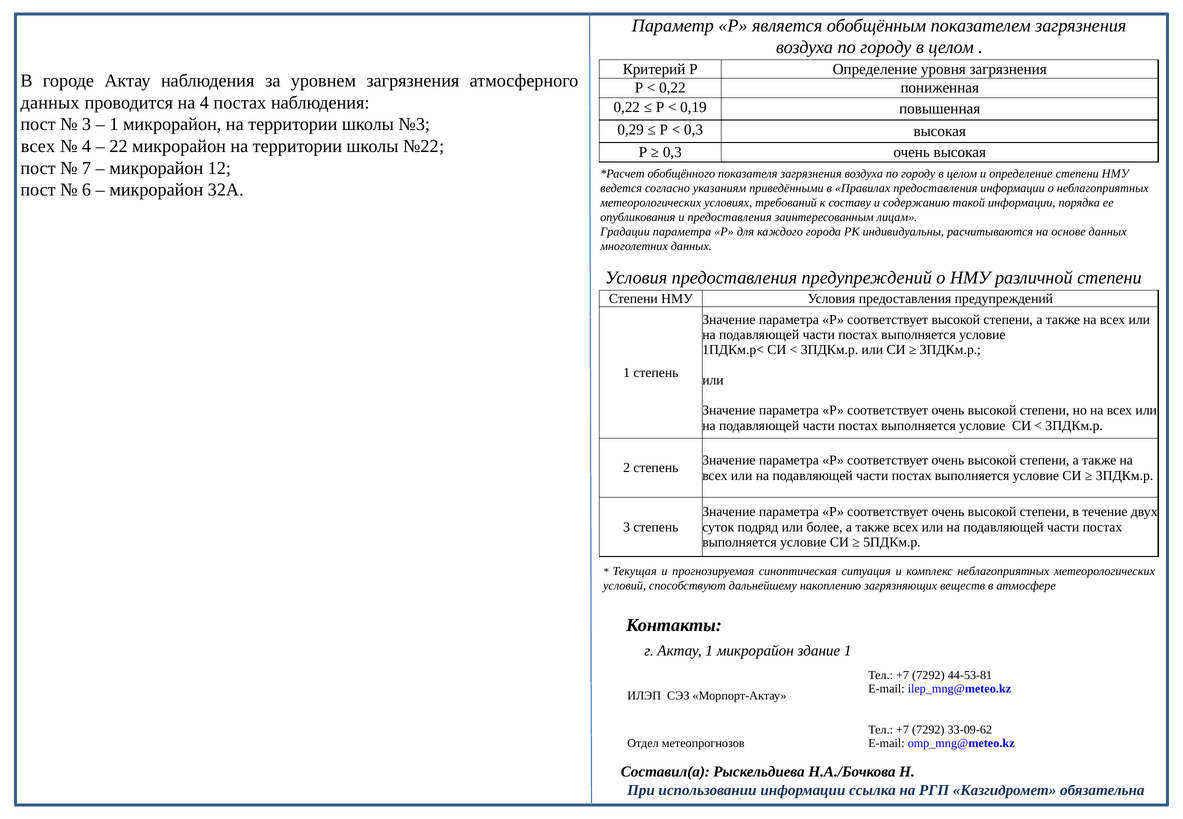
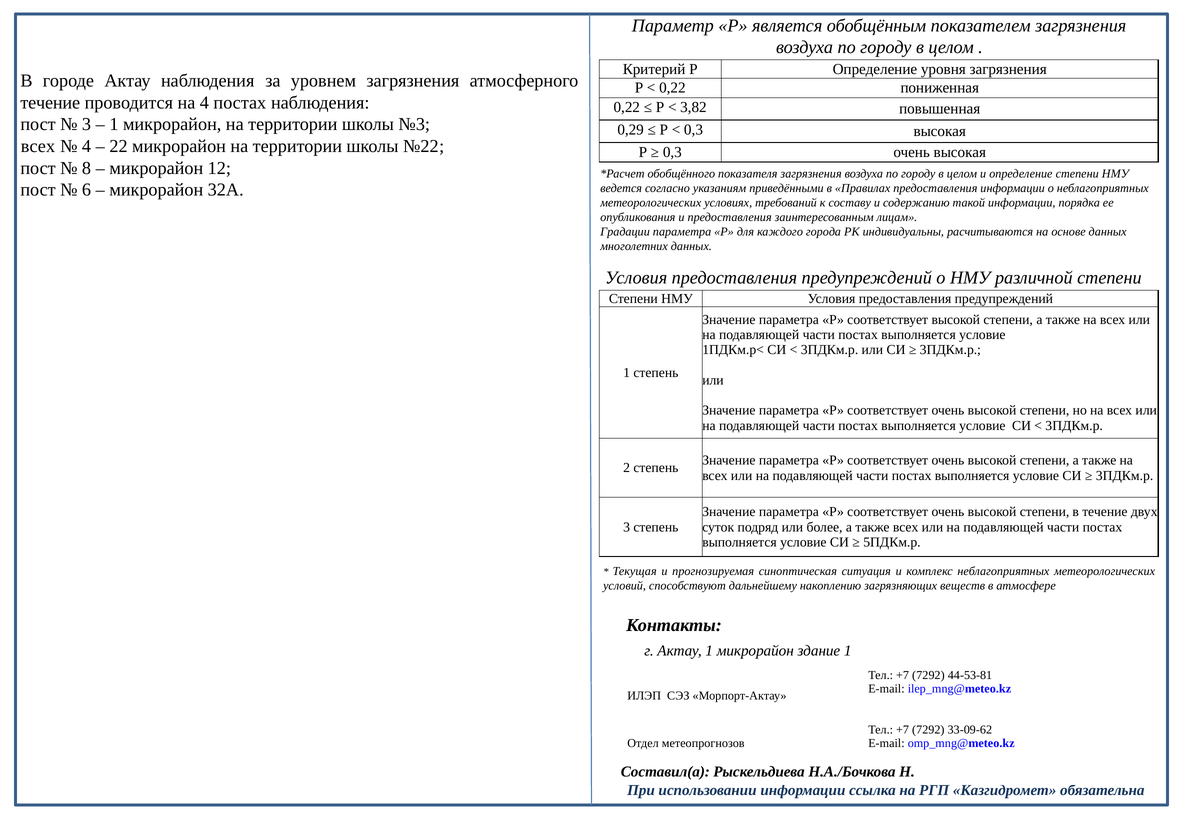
данных at (50, 103): данных -> течение
0,19: 0,19 -> 3,82
7: 7 -> 8
